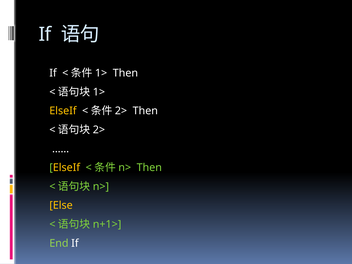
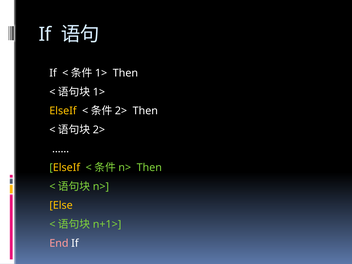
End colour: light green -> pink
